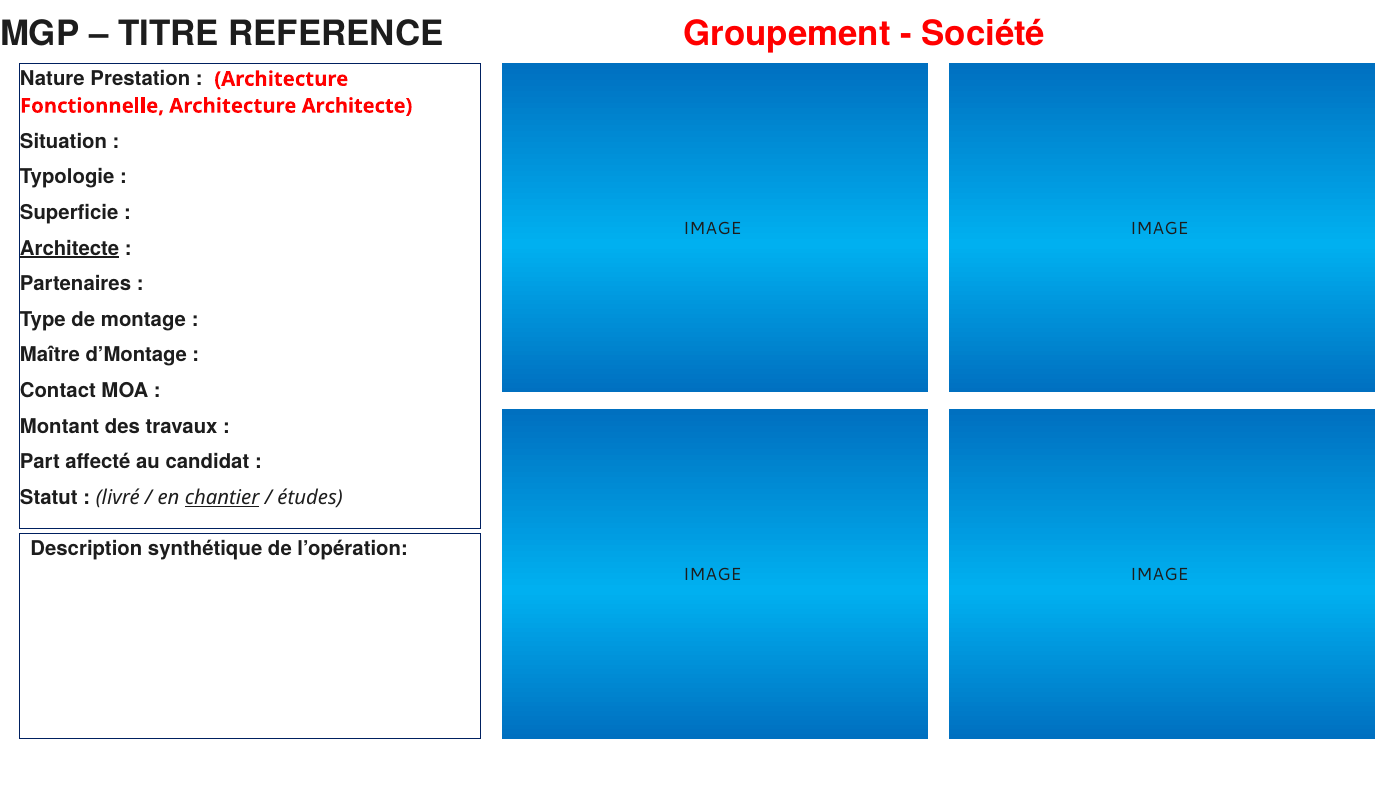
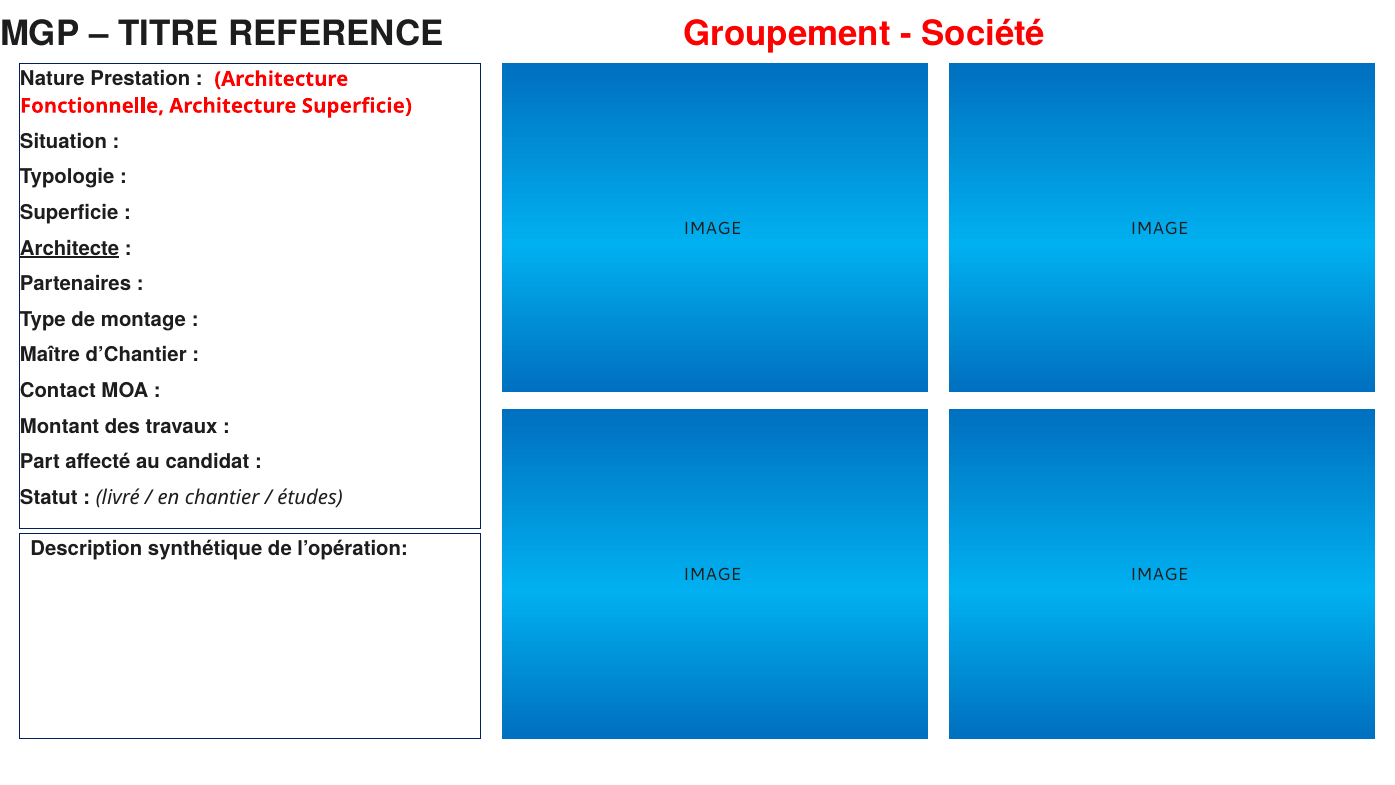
Architecture Architecte: Architecte -> Superficie
d’Montage: d’Montage -> d’Chantier
chantier underline: present -> none
